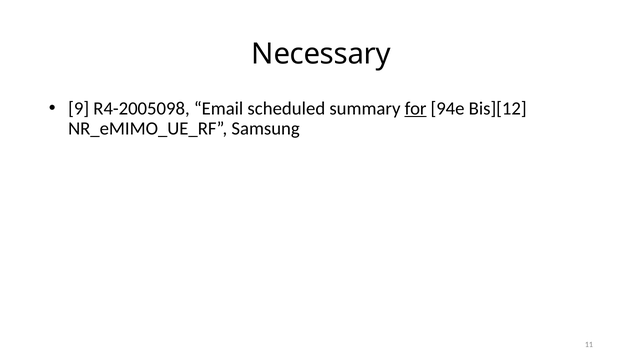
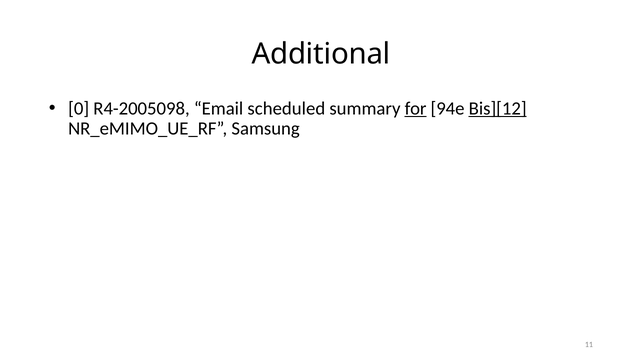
Necessary: Necessary -> Additional
9: 9 -> 0
Bis][12 underline: none -> present
